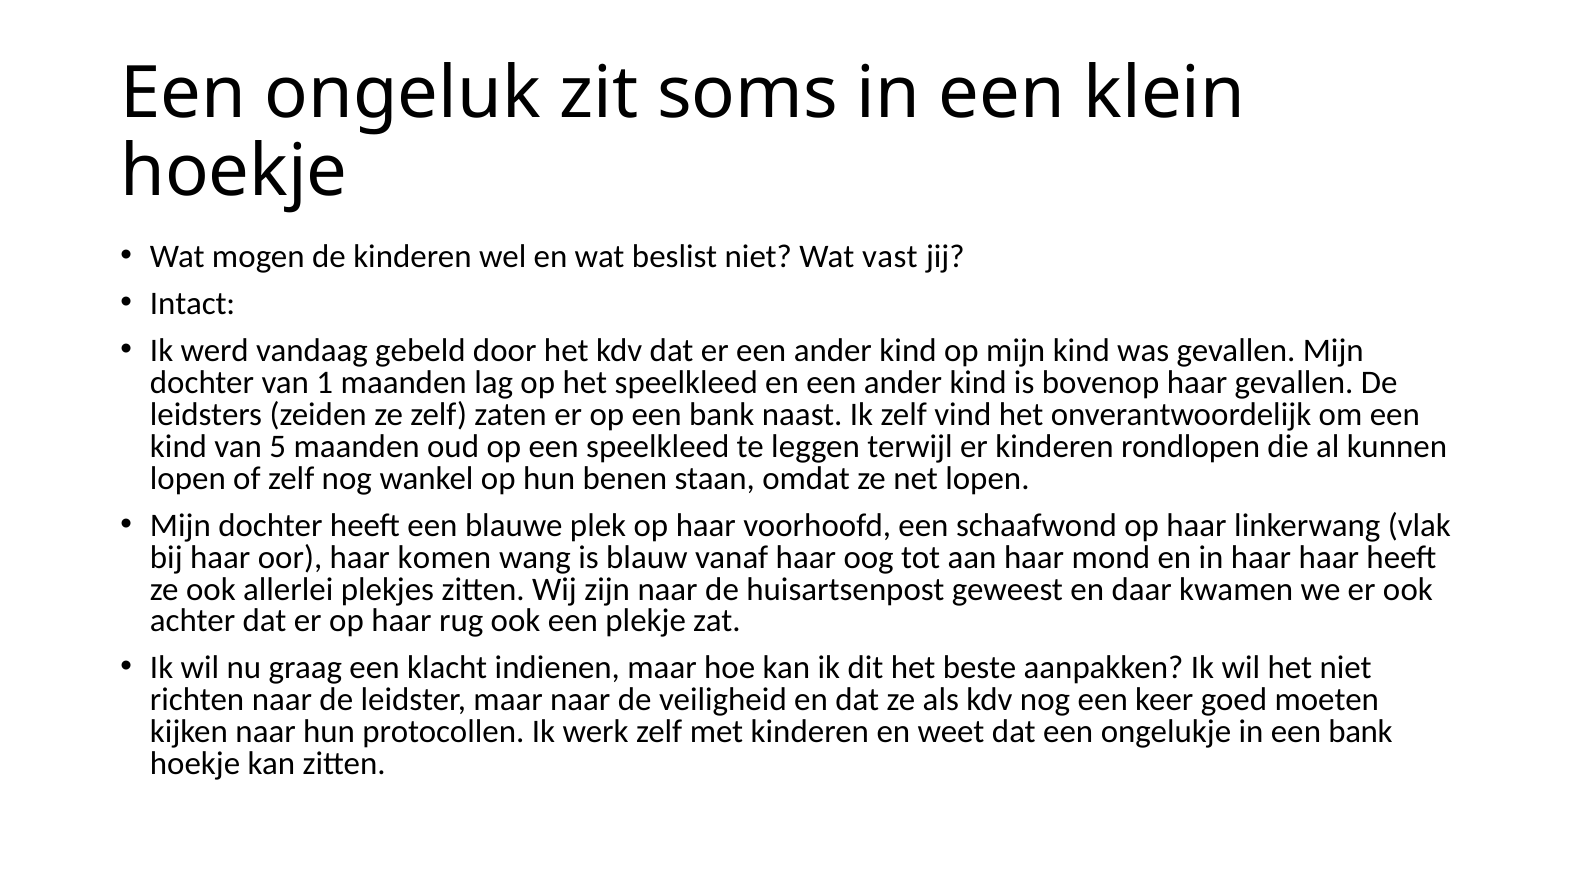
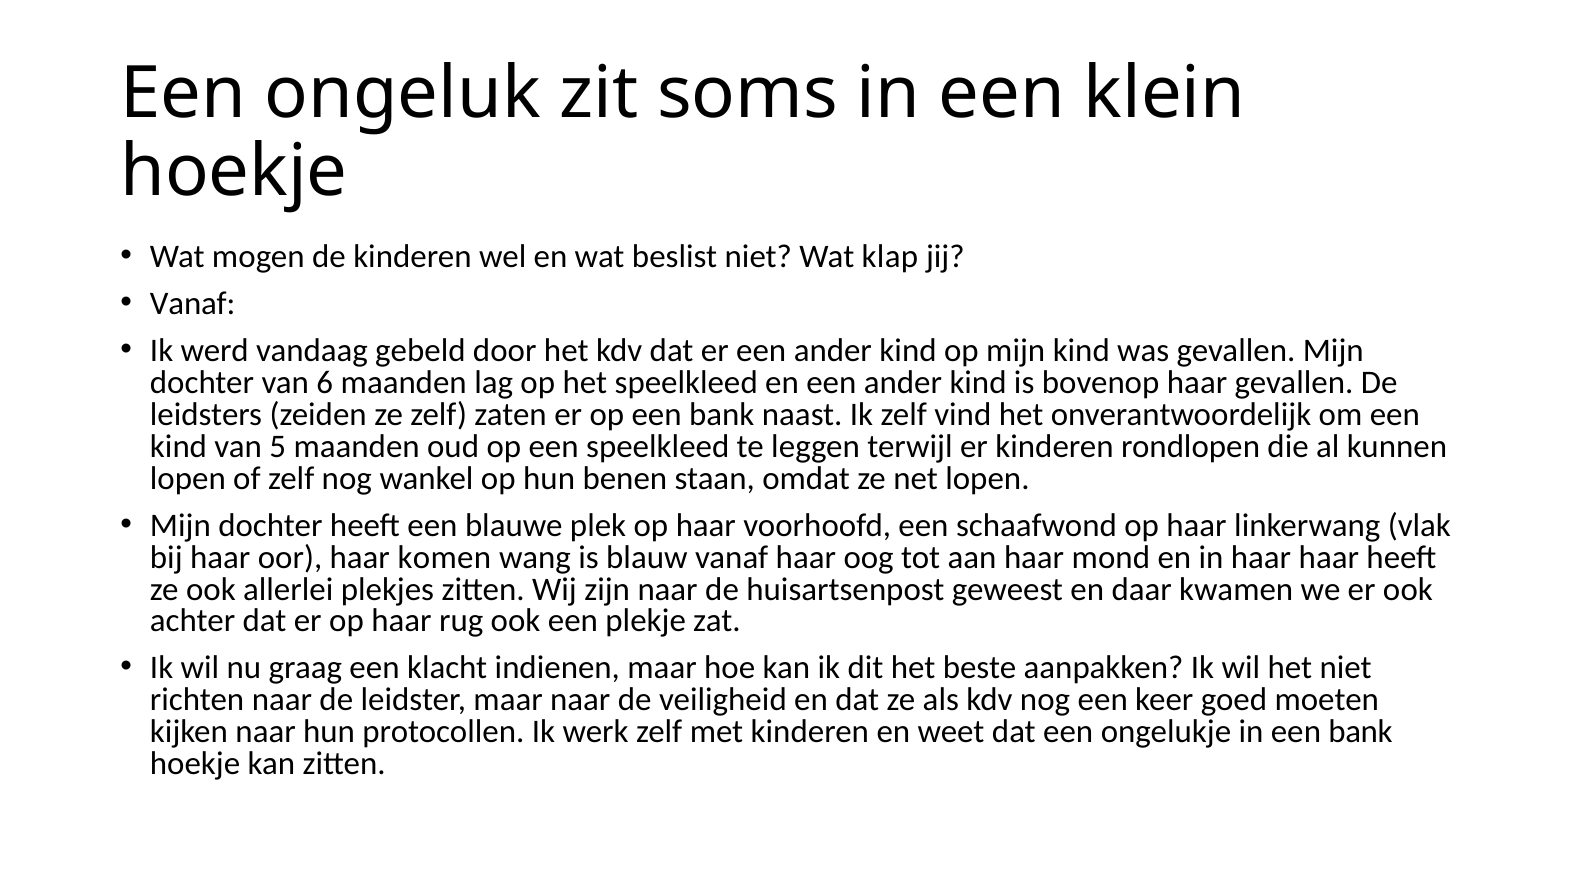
vast: vast -> klap
Intact at (193, 304): Intact -> Vanaf
1: 1 -> 6
